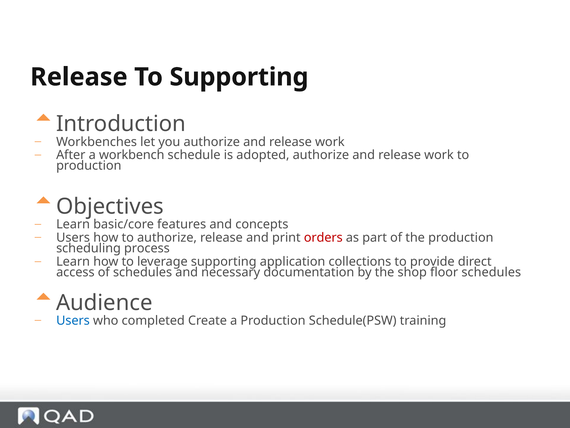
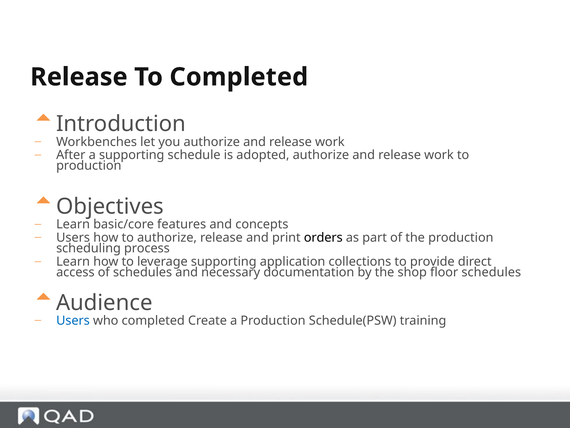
To Supporting: Supporting -> Completed
a workbench: workbench -> supporting
orders colour: red -> black
